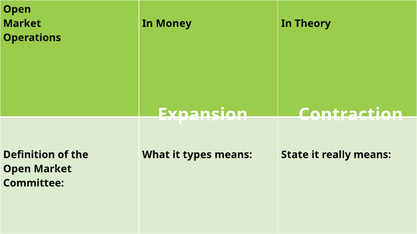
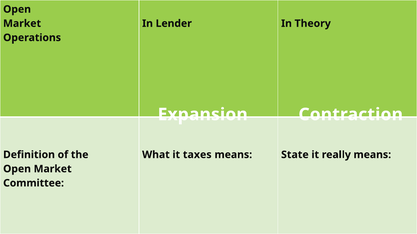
Money: Money -> Lender
types: types -> taxes
